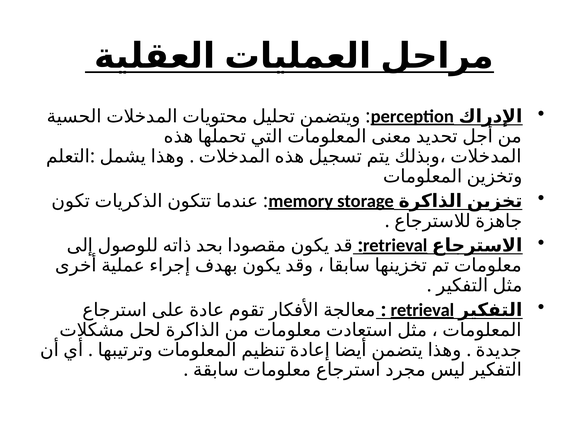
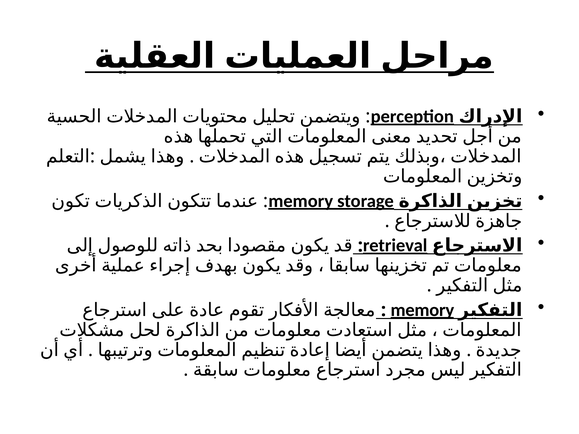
retrieval at (422, 310): retrieval -> memory
